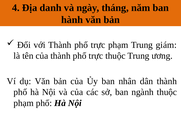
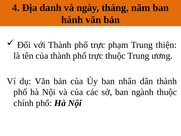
giám: giám -> thiện
phạm at (24, 103): phạm -> chính
